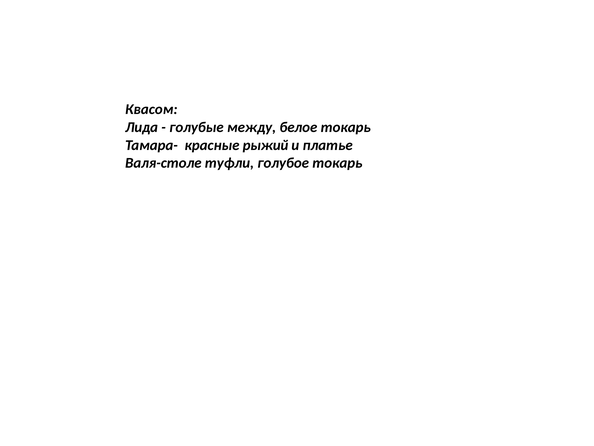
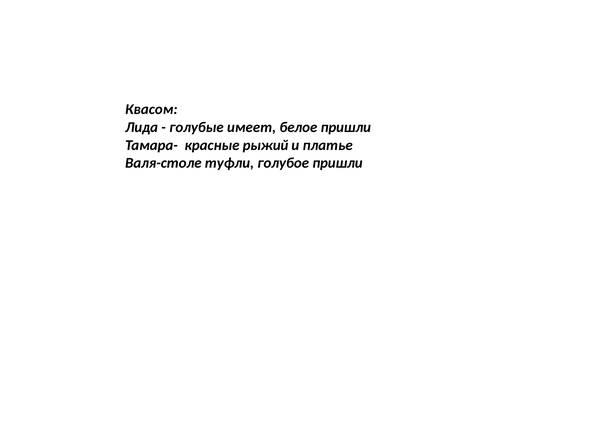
между: между -> имеет
белое токарь: токарь -> пришли
голубое токарь: токарь -> пришли
